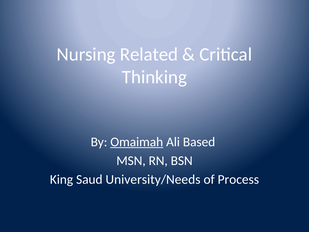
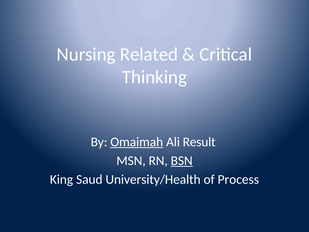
Based: Based -> Result
BSN underline: none -> present
University/Needs: University/Needs -> University/Health
